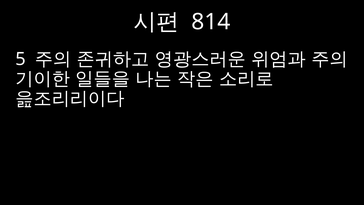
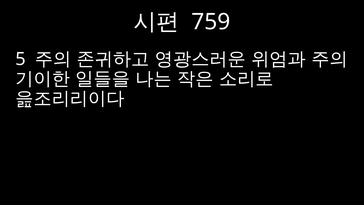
814: 814 -> 759
